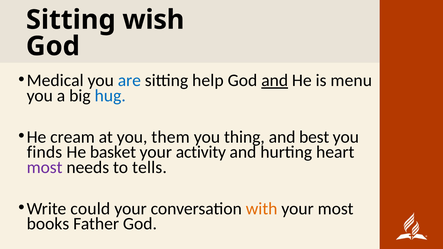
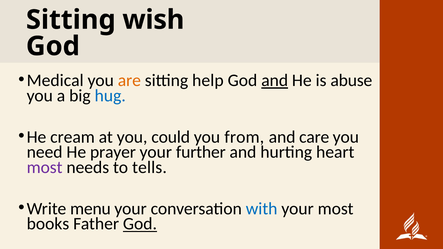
are colour: blue -> orange
menu: menu -> abuse
them: them -> could
thing: thing -> from
best: best -> care
finds: finds -> need
basket: basket -> prayer
activity: activity -> further
could: could -> menu
with colour: orange -> blue
God at (140, 224) underline: none -> present
